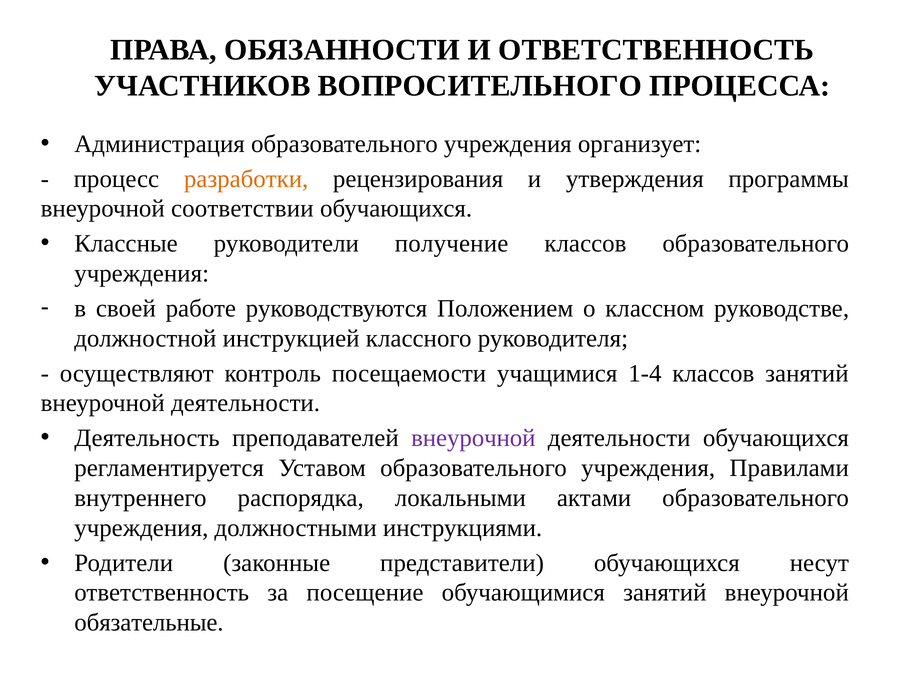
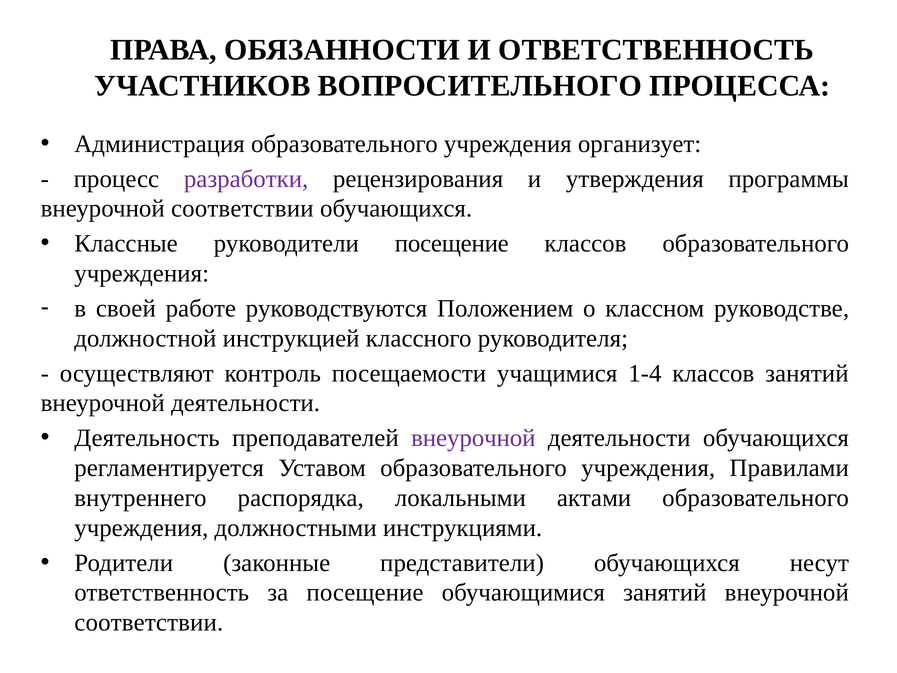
разработки colour: orange -> purple
руководители получение: получение -> посещение
обязательные at (149, 622): обязательные -> соответствии
